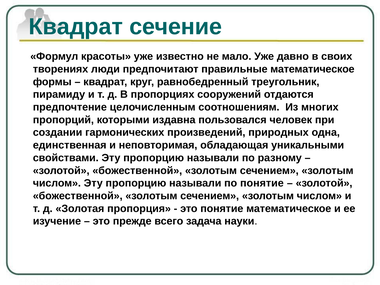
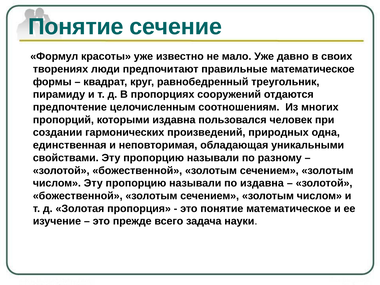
Квадрат at (76, 27): Квадрат -> Понятие
по понятие: понятие -> издавна
